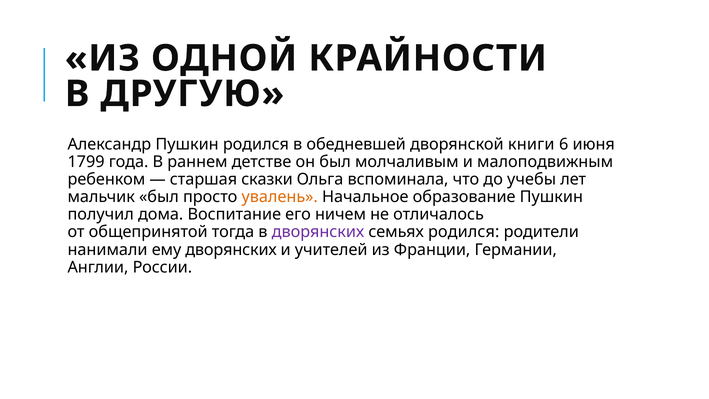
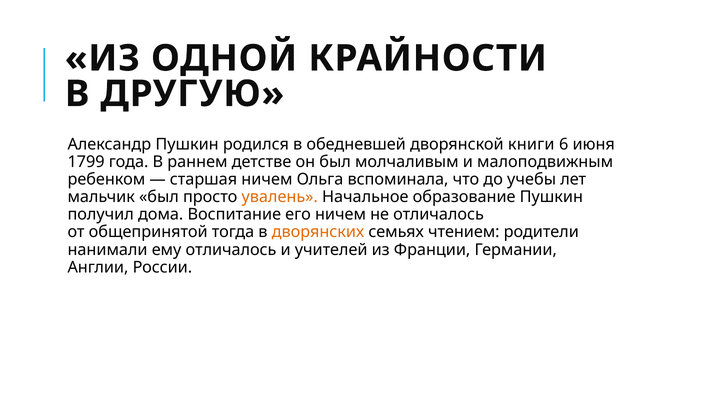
старшая сказки: сказки -> ничем
дворянских at (318, 232) colour: purple -> orange
семьях родился: родился -> чтением
ему дворянских: дворянских -> отличалось
